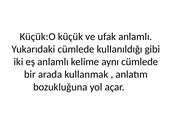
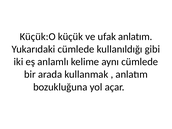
ufak anlamlı: anlamlı -> anlatım
